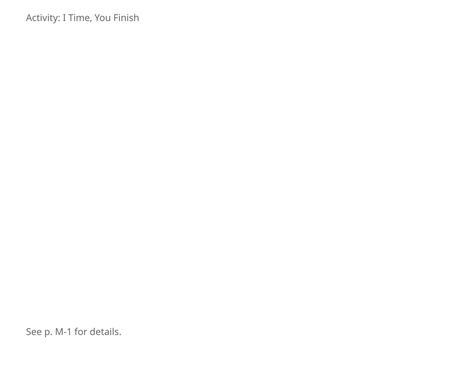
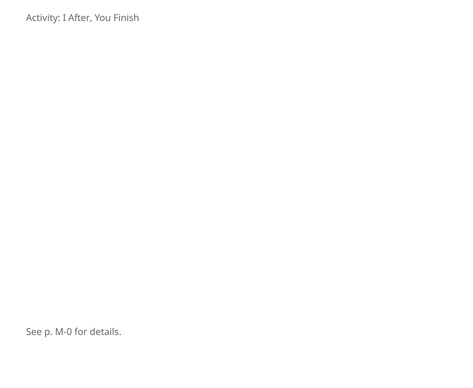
Time: Time -> After
M-1: M-1 -> M-0
